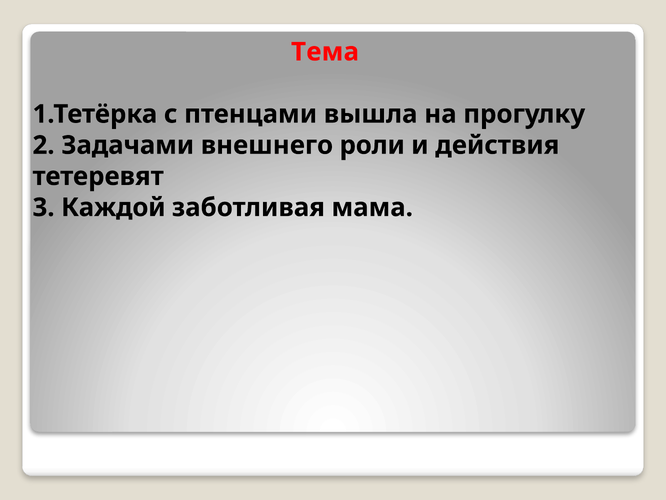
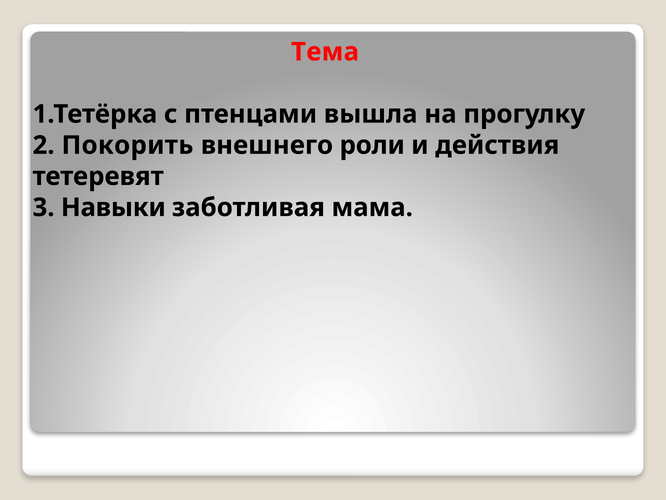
Задачами: Задачами -> Покорить
Каждой: Каждой -> Навыки
